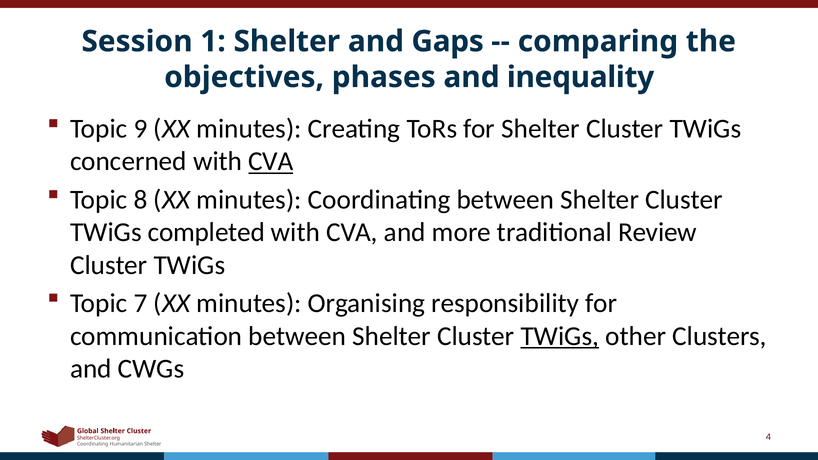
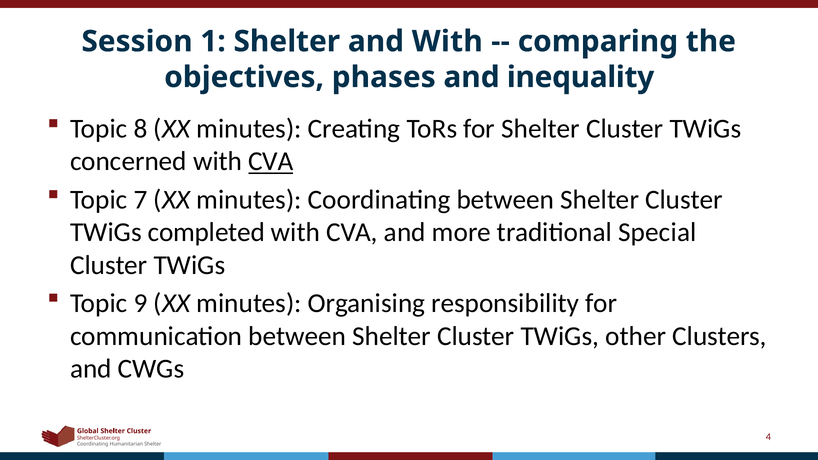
and Gaps: Gaps -> With
9: 9 -> 8
8: 8 -> 7
Review: Review -> Special
7: 7 -> 9
TWiGs at (560, 336) underline: present -> none
